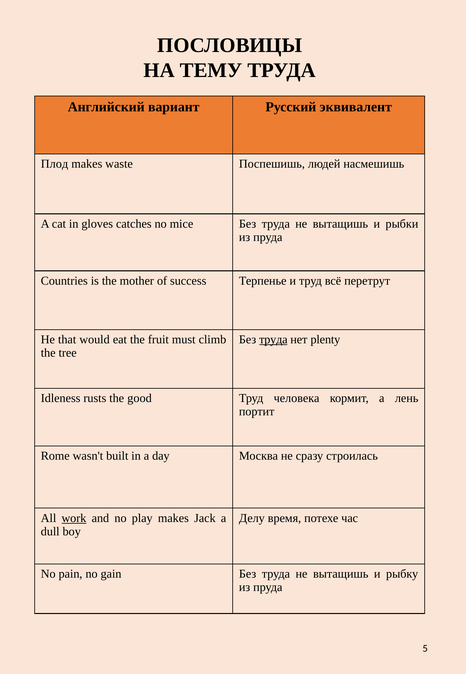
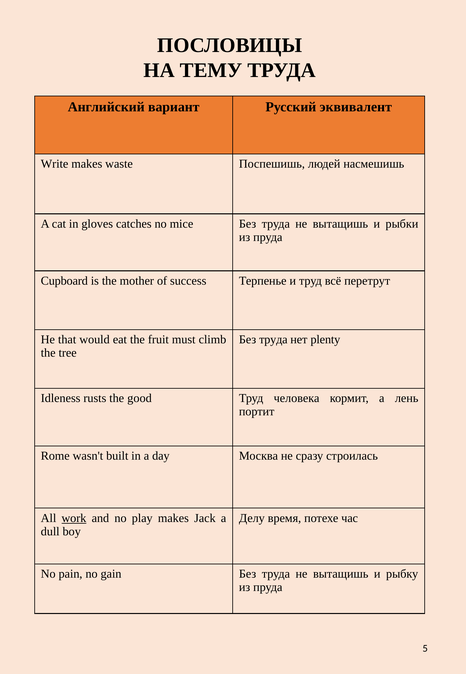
Плод: Плод -> Write
Countries: Countries -> Cupboard
труда at (273, 339) underline: present -> none
